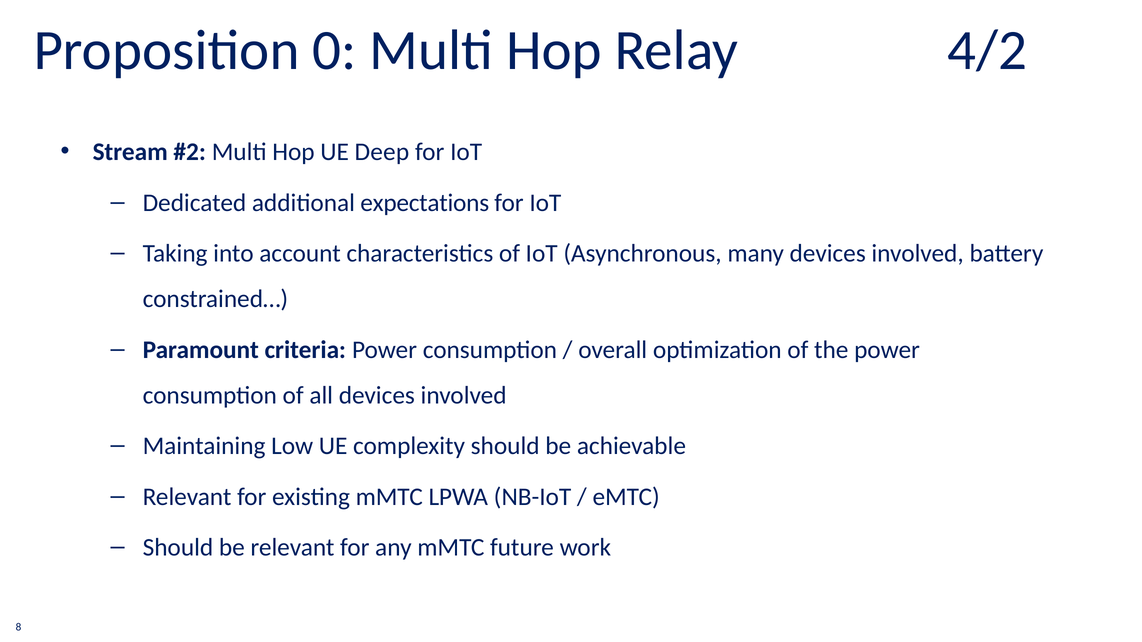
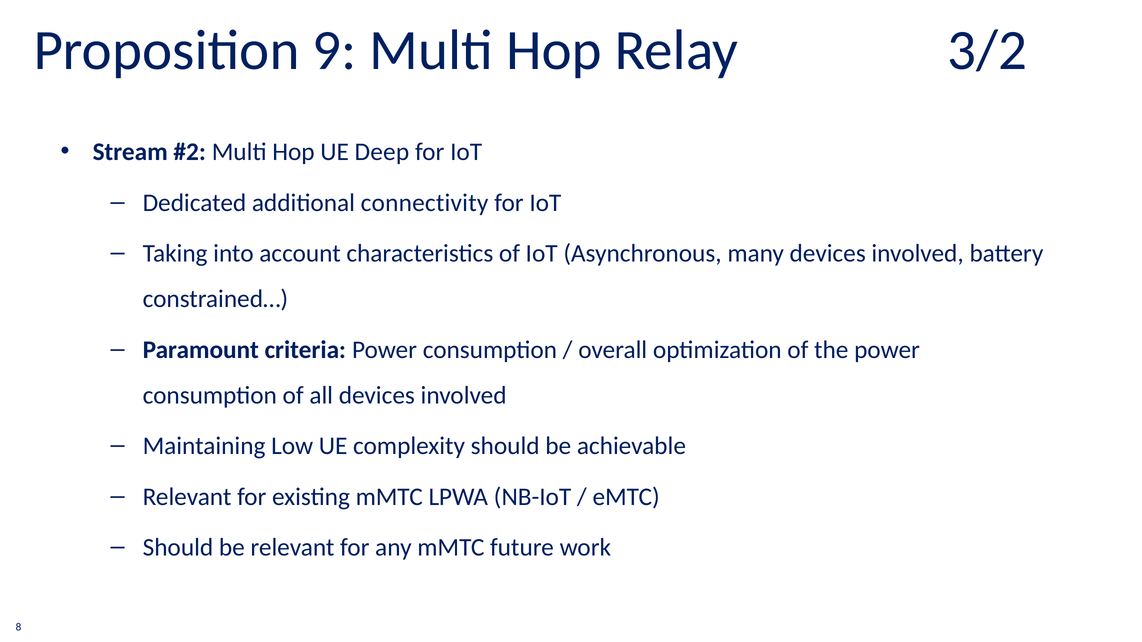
0: 0 -> 9
4/2: 4/2 -> 3/2
expectations: expectations -> connectivity
